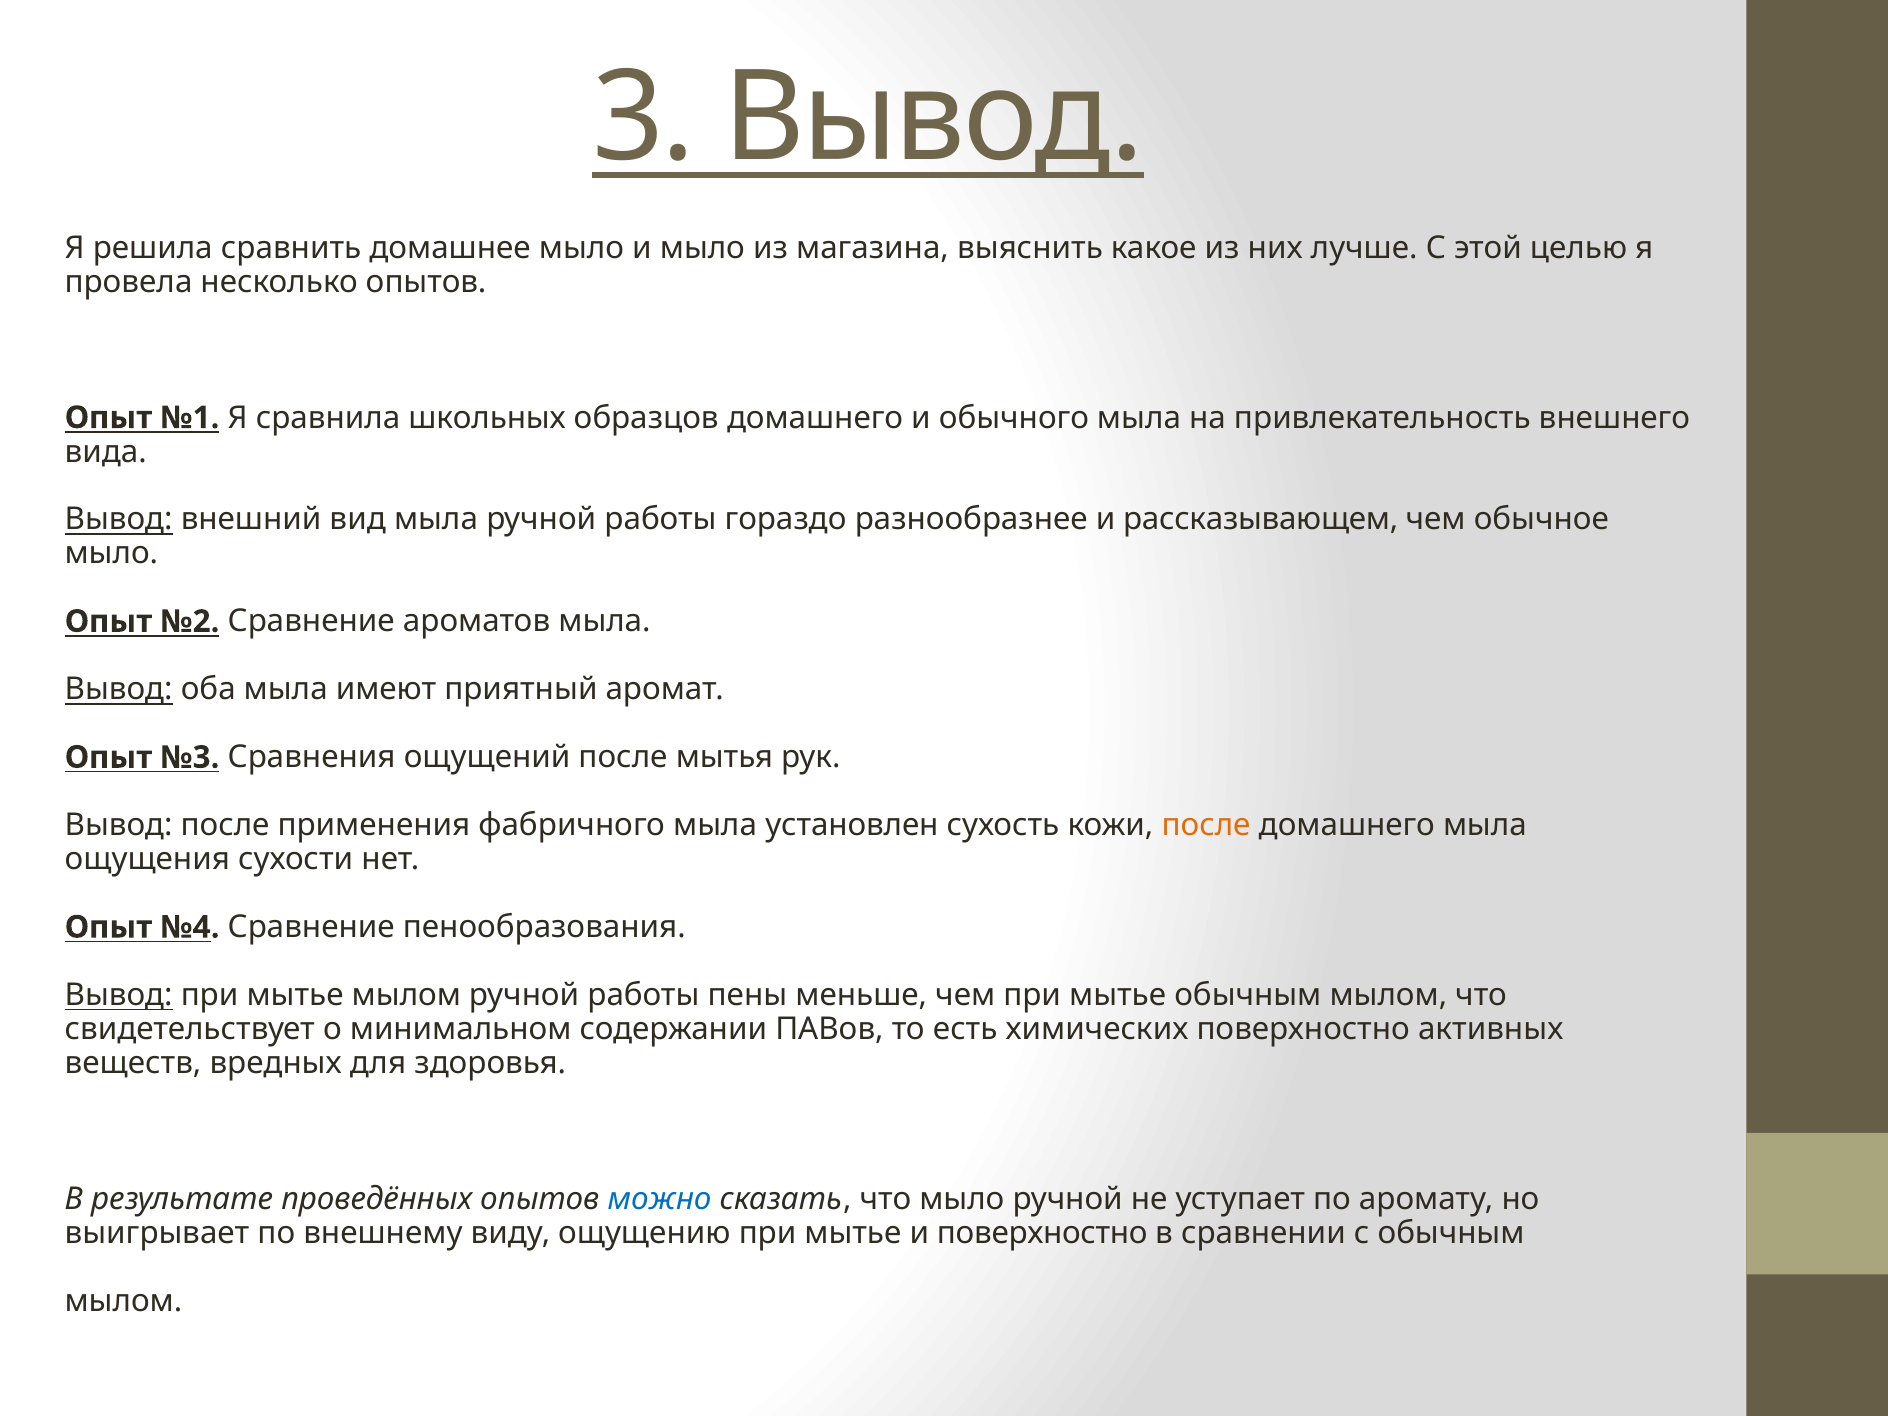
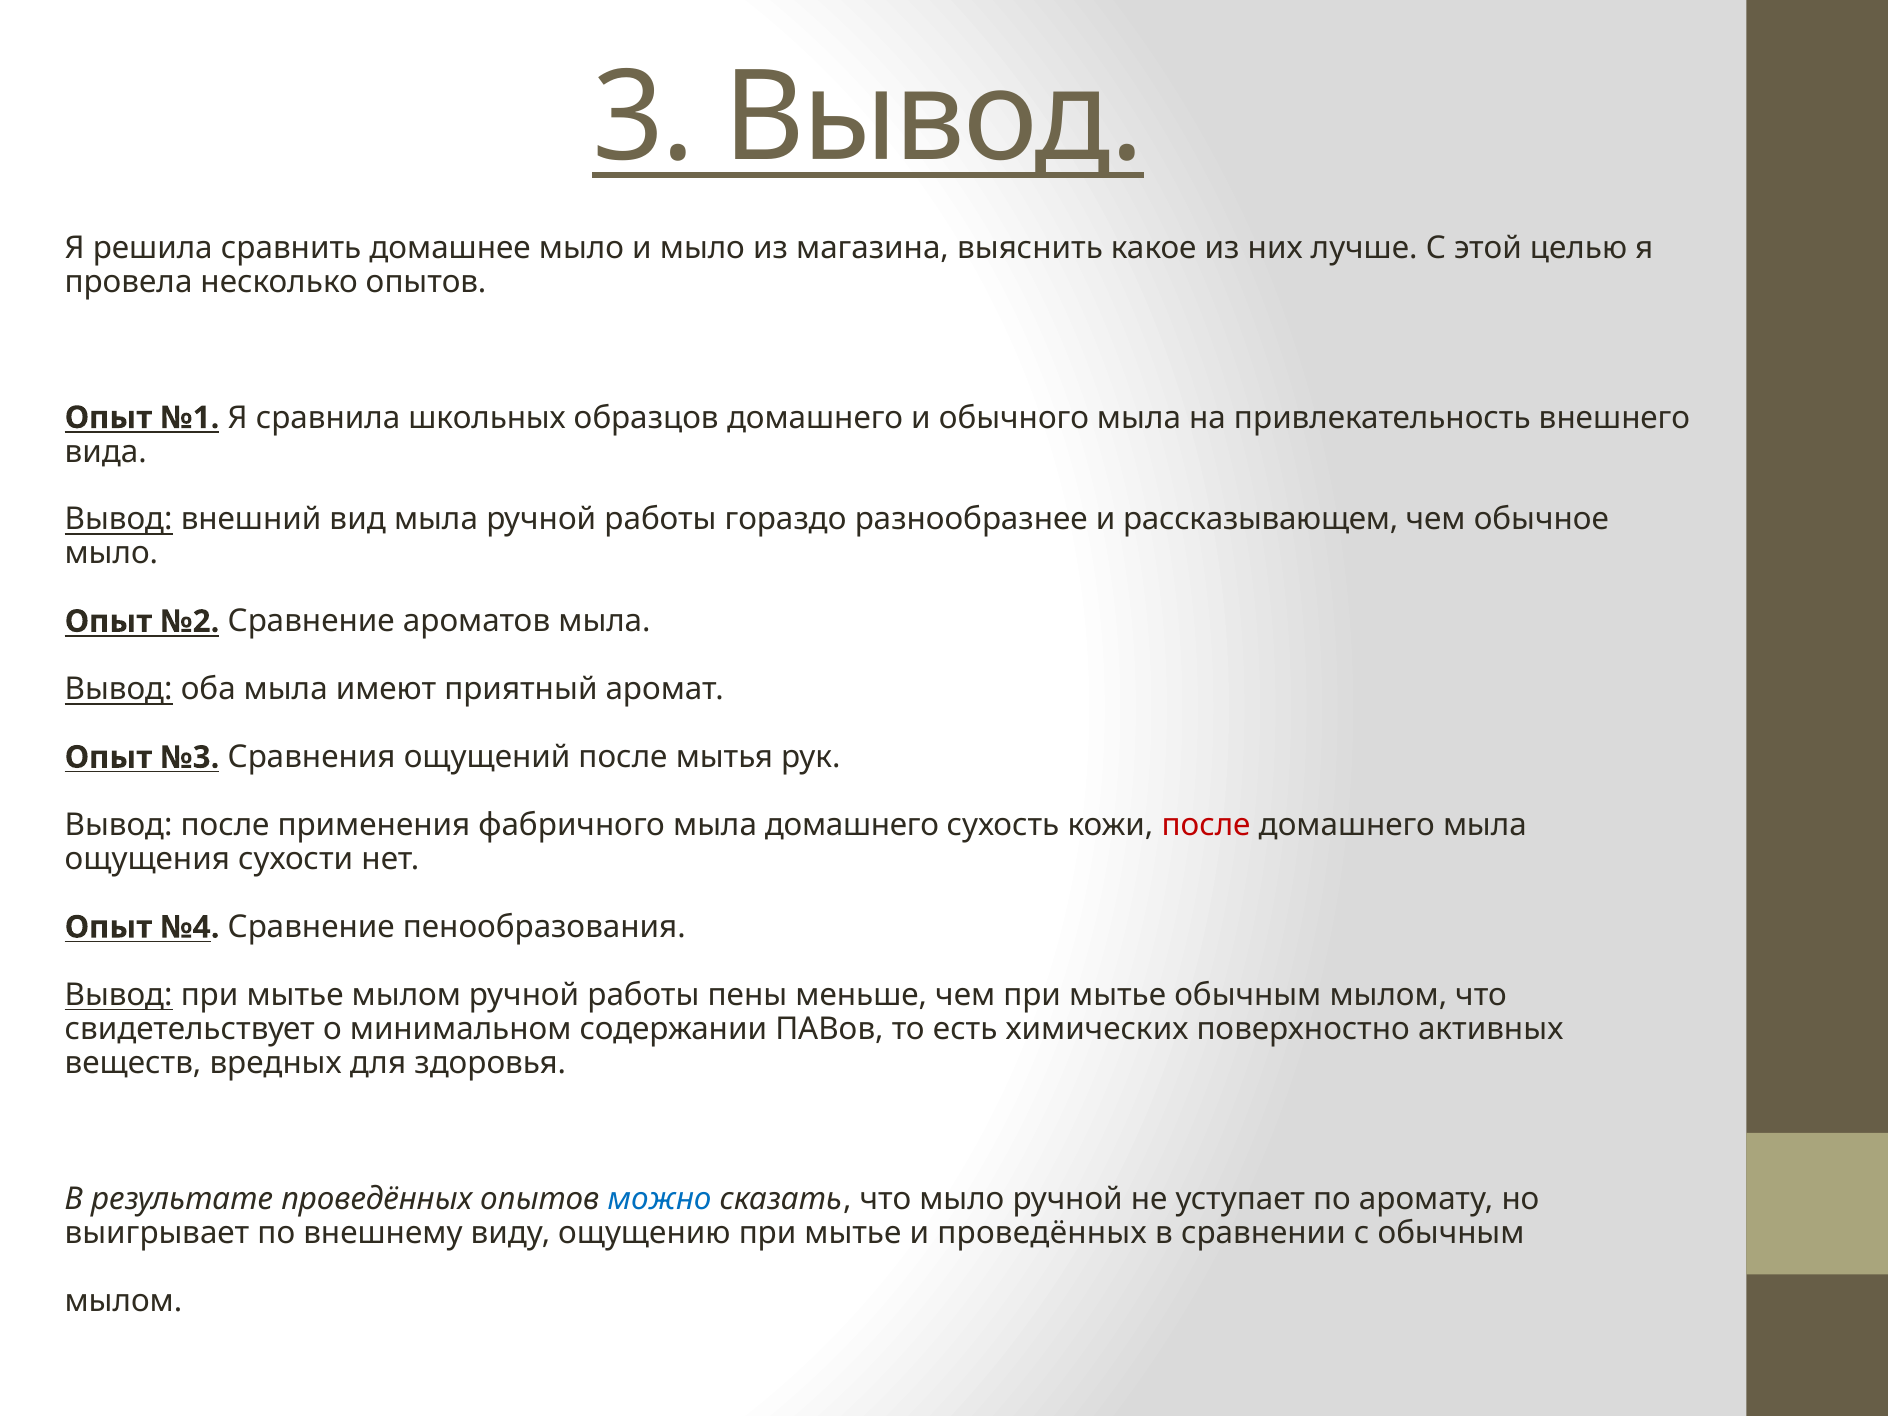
мыла установлен: установлен -> домашнего
после at (1206, 825) colour: orange -> red
и поверхностно: поверхностно -> проведённых
